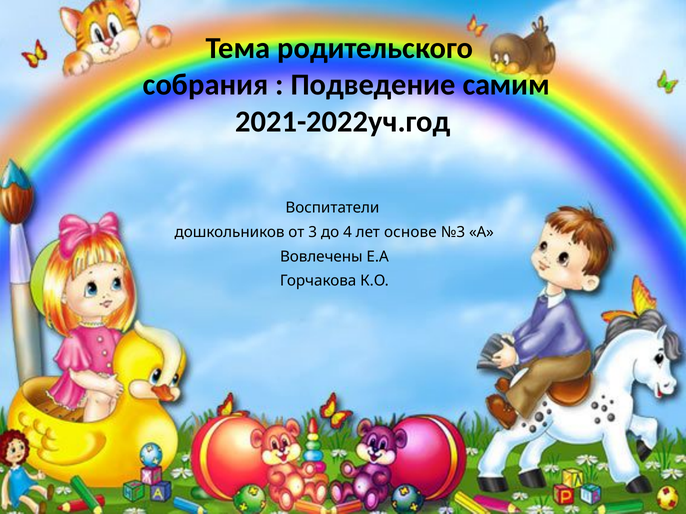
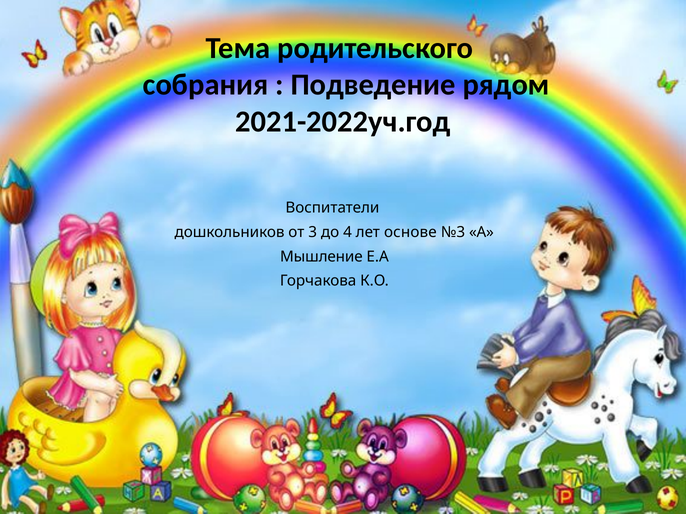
самим: самим -> рядом
Вовлечены: Вовлечены -> Мышление
